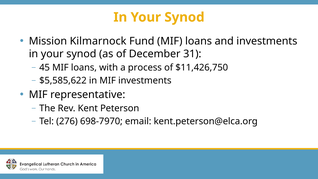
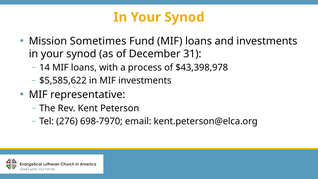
Kilmarnock: Kilmarnock -> Sometimes
45: 45 -> 14
$11,426,750: $11,426,750 -> $43,398,978
